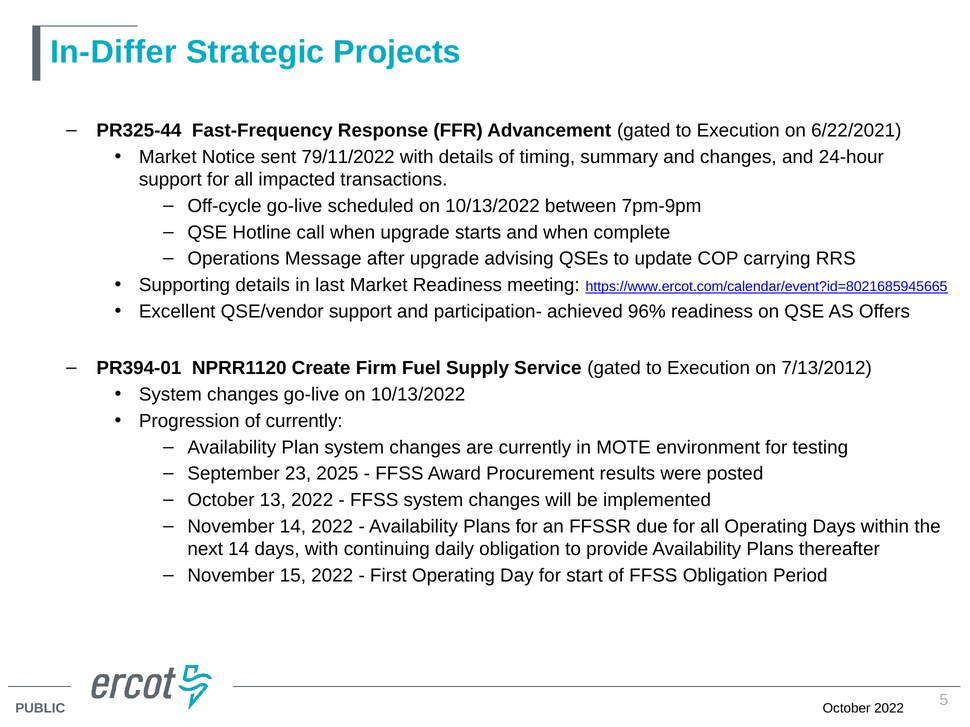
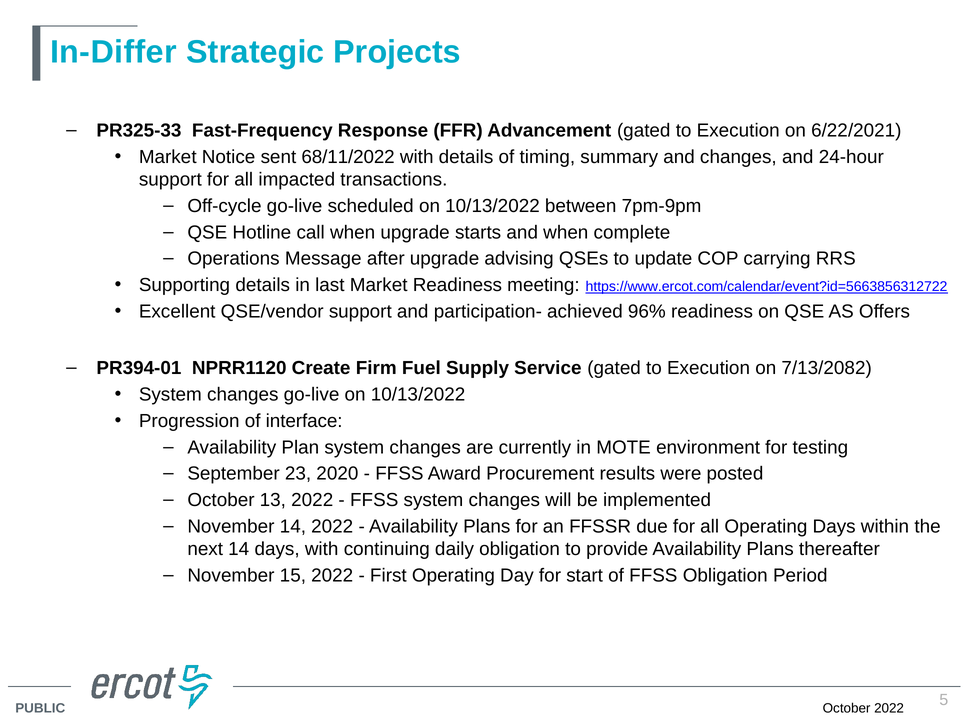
PR325-44: PR325-44 -> PR325-33
79/11/2022: 79/11/2022 -> 68/11/2022
https://www.ercot.com/calendar/event?id=8021685945665: https://www.ercot.com/calendar/event?id=8021685945665 -> https://www.ercot.com/calendar/event?id=5663856312722
7/13/2012: 7/13/2012 -> 7/13/2082
of currently: currently -> interface
2025: 2025 -> 2020
